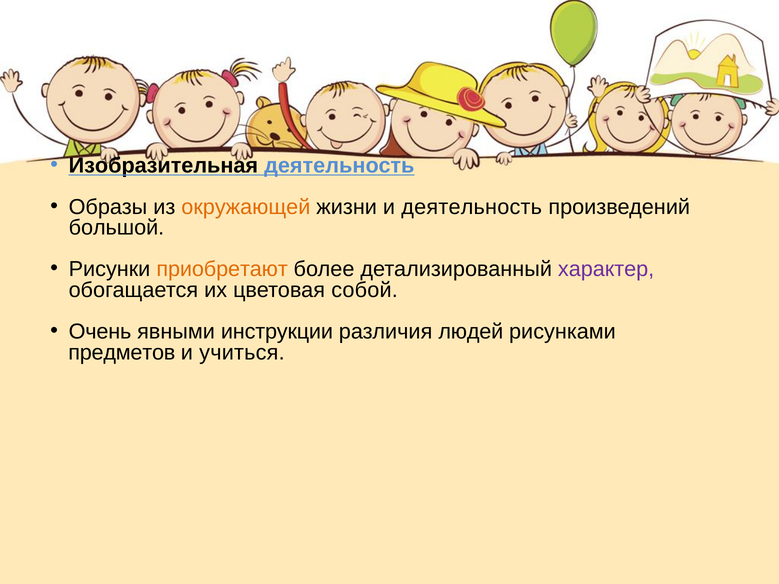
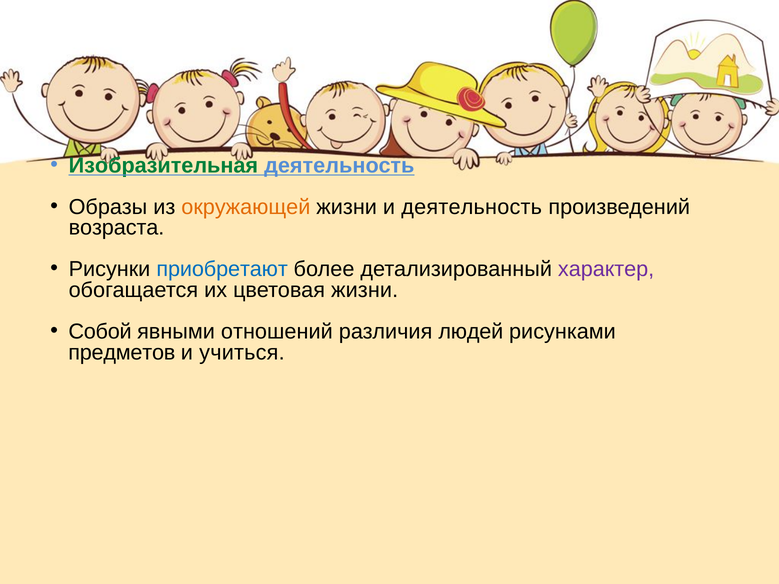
Изобразительная colour: black -> green
большой: большой -> возраста
приобретают colour: orange -> blue
цветовая собой: собой -> жизни
Очень: Очень -> Собой
инструкции: инструкции -> отношений
